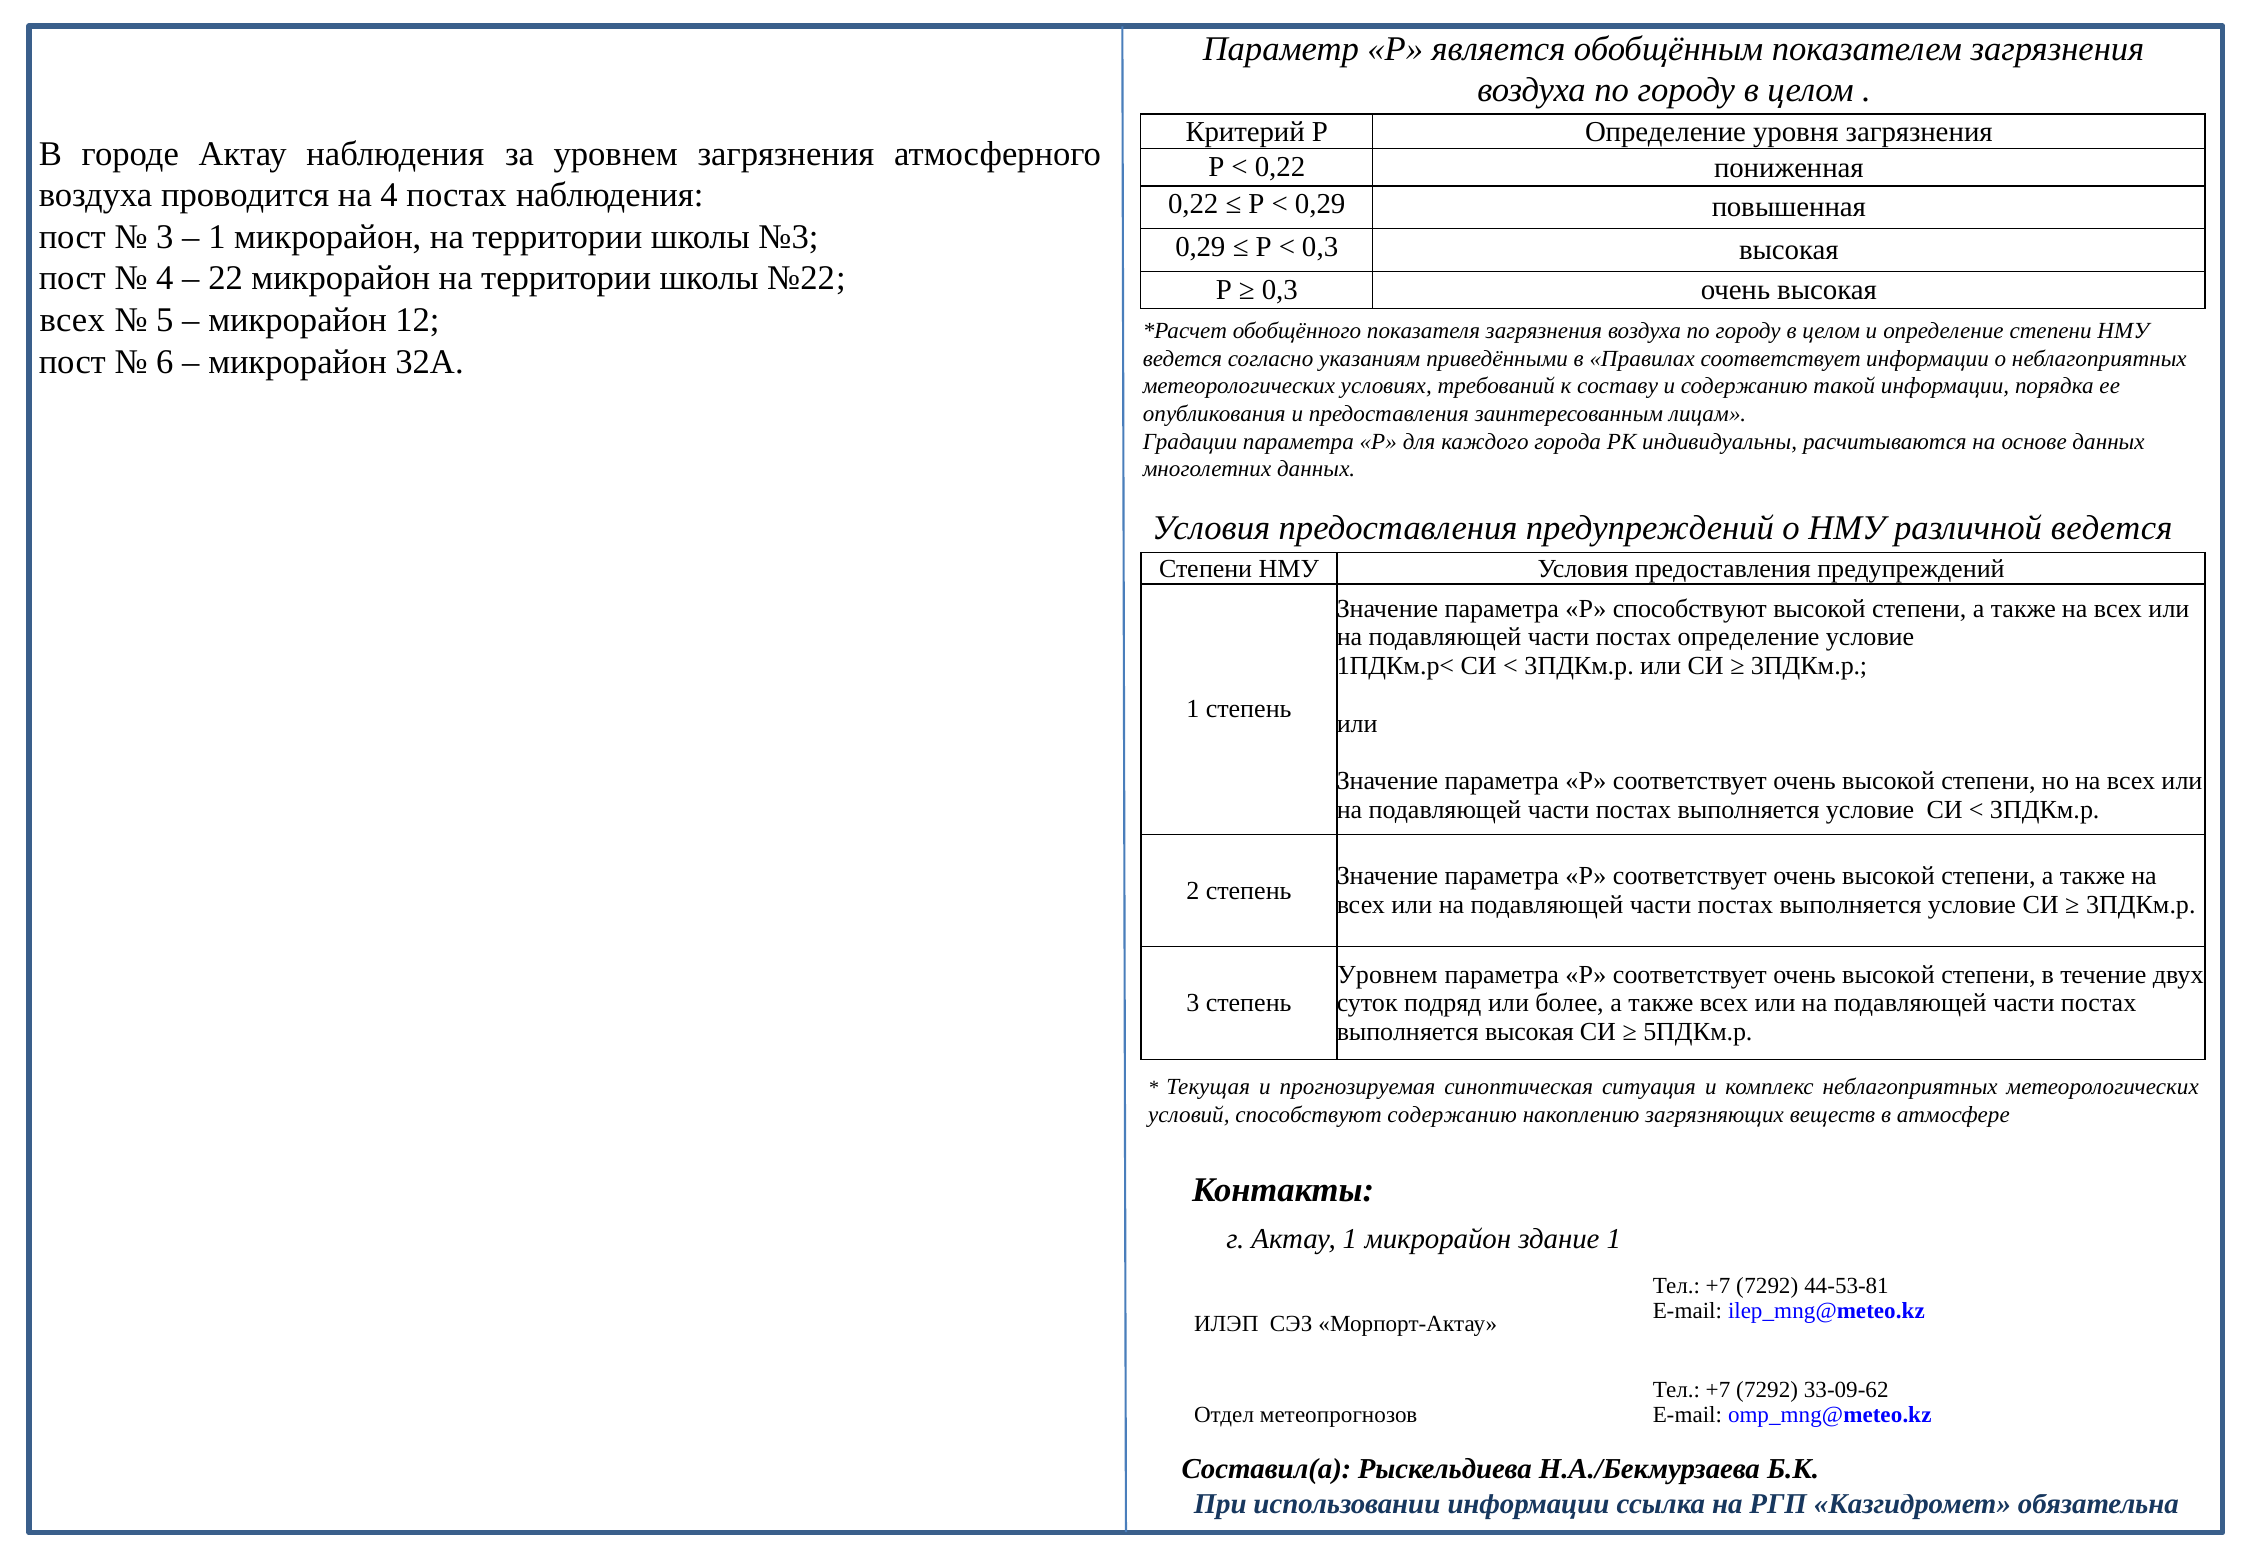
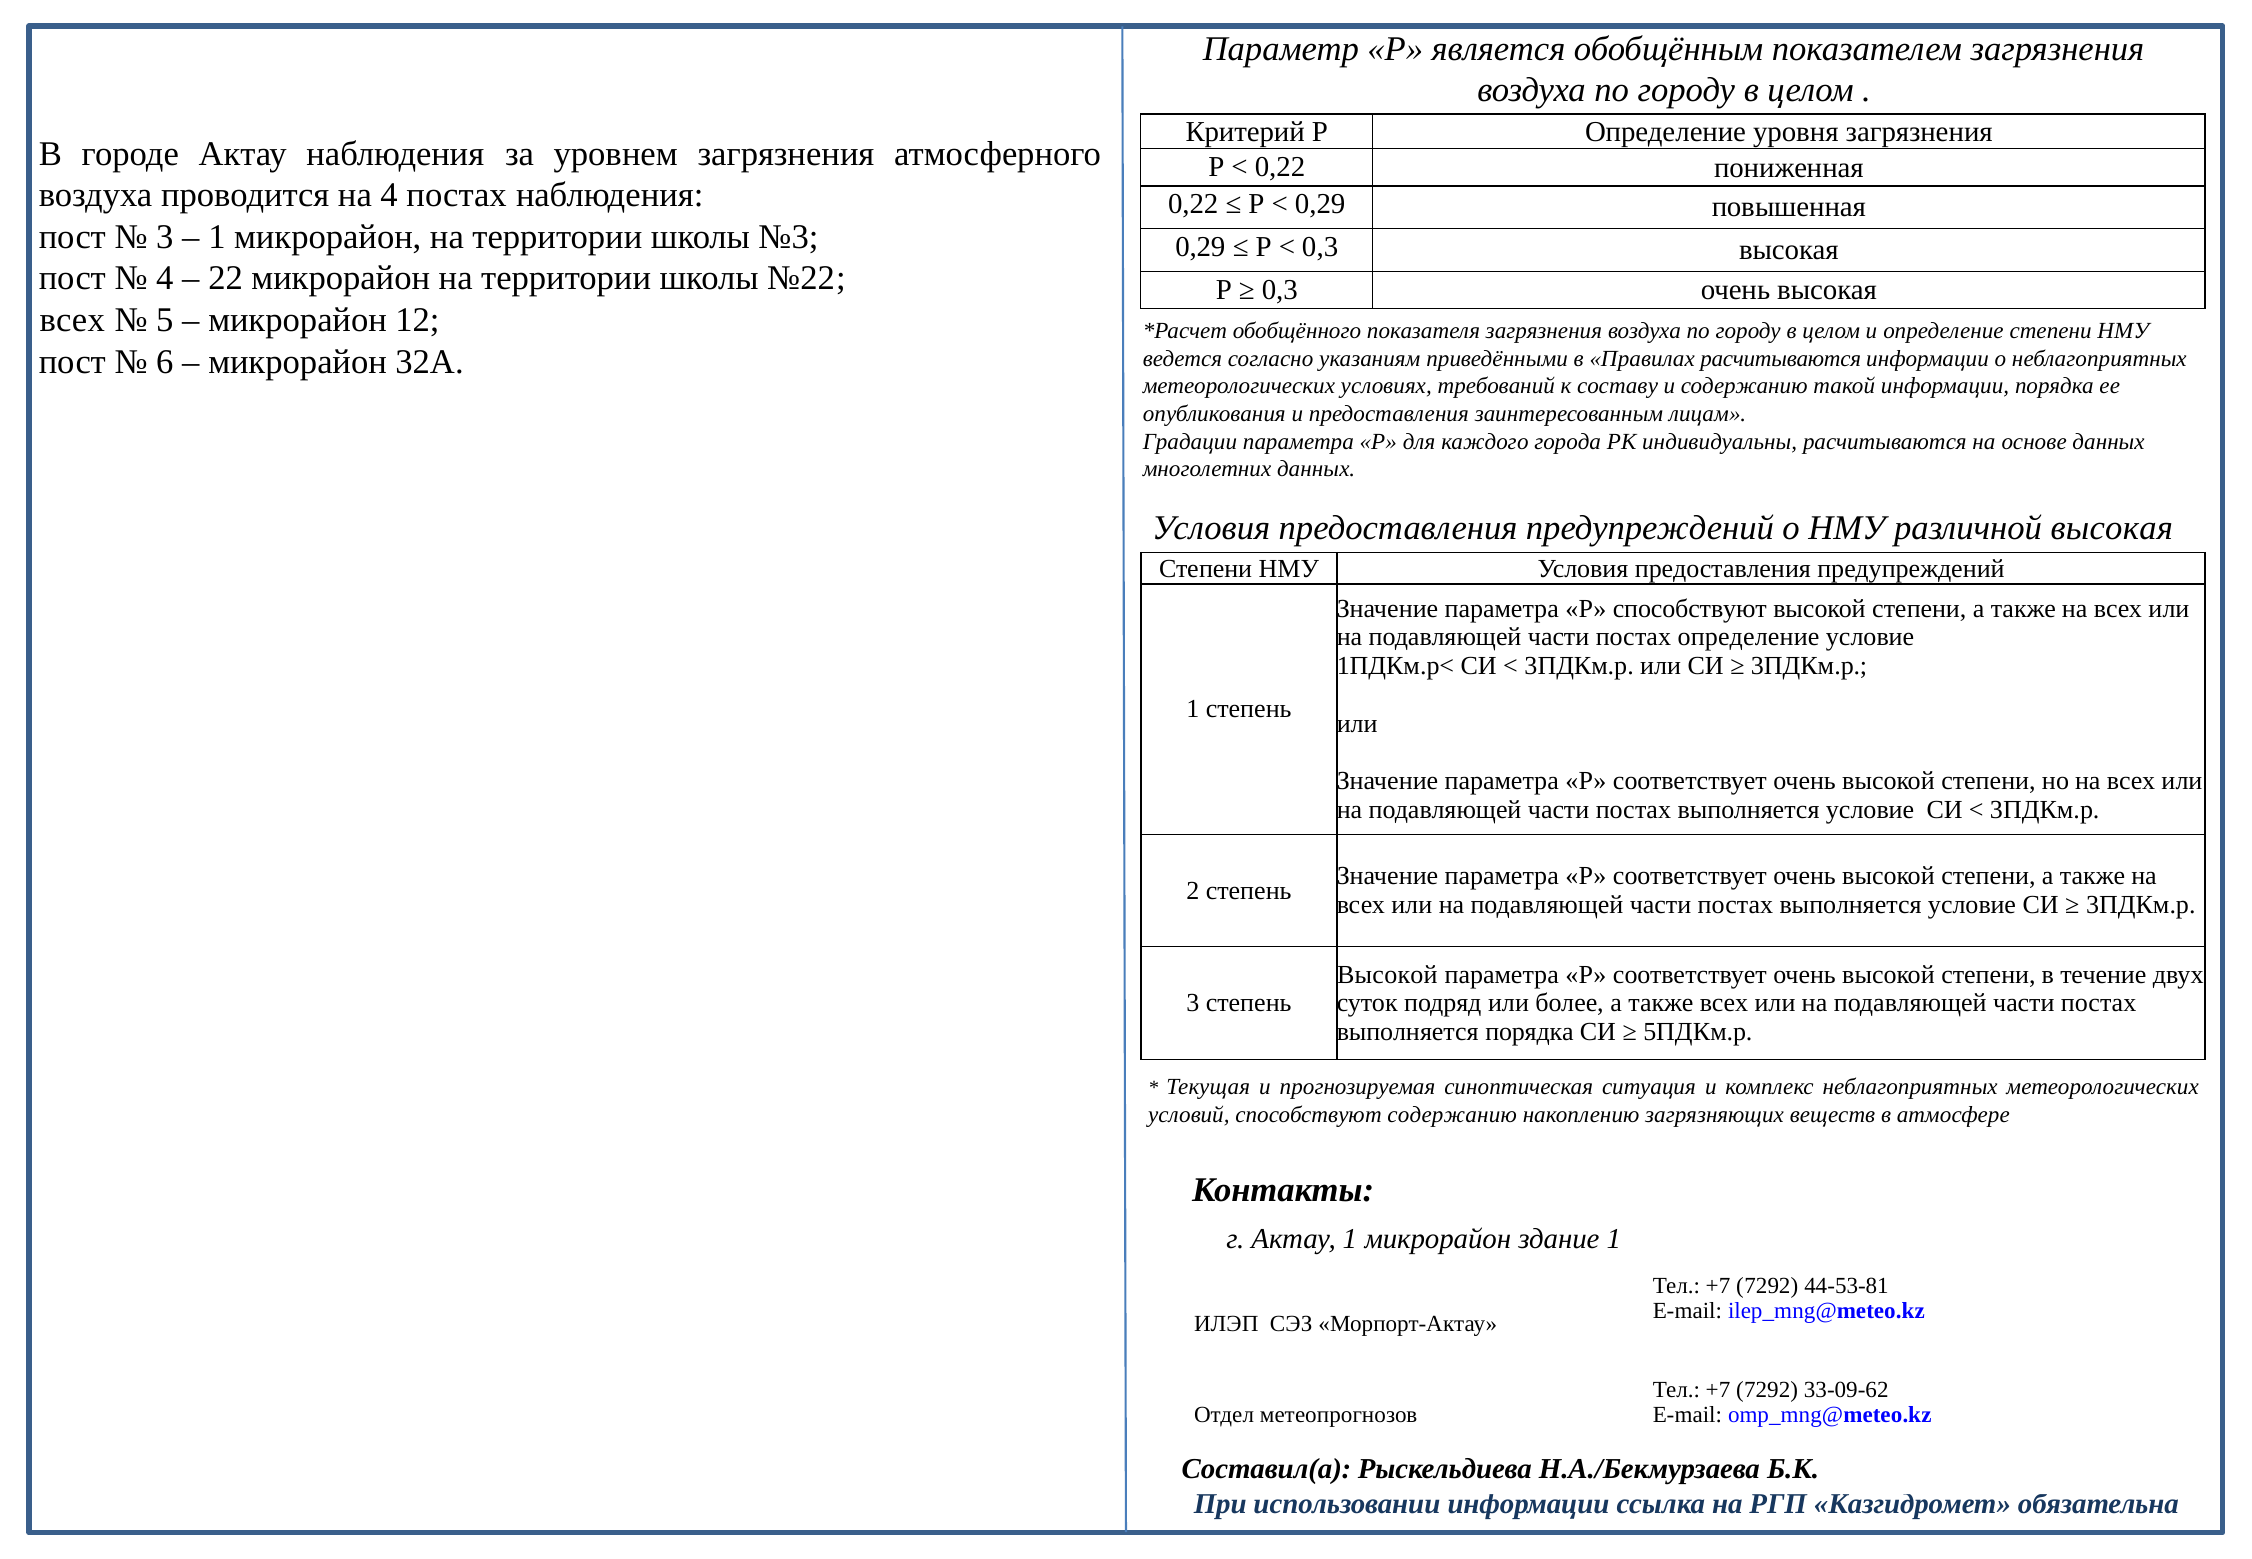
Правилах соответствует: соответствует -> расчитываются
различной ведется: ведется -> высокая
Уровнем at (1387, 975): Уровнем -> Высокой
выполняется высокая: высокая -> порядка
